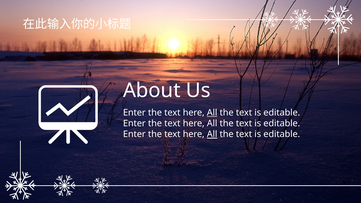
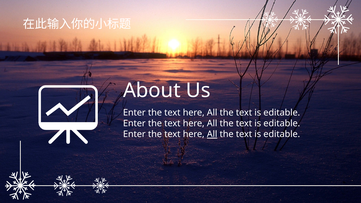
All at (212, 113) underline: present -> none
